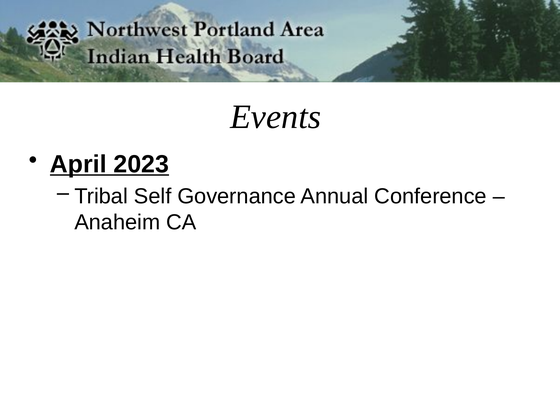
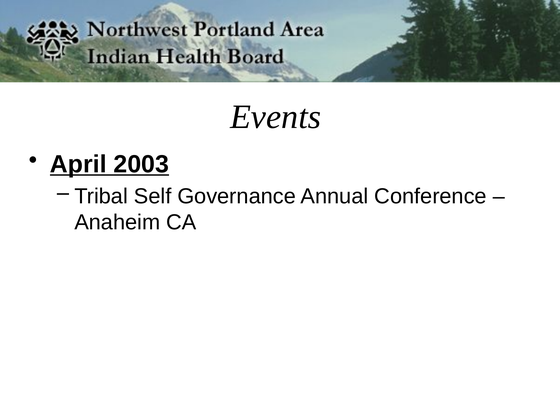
2023: 2023 -> 2003
